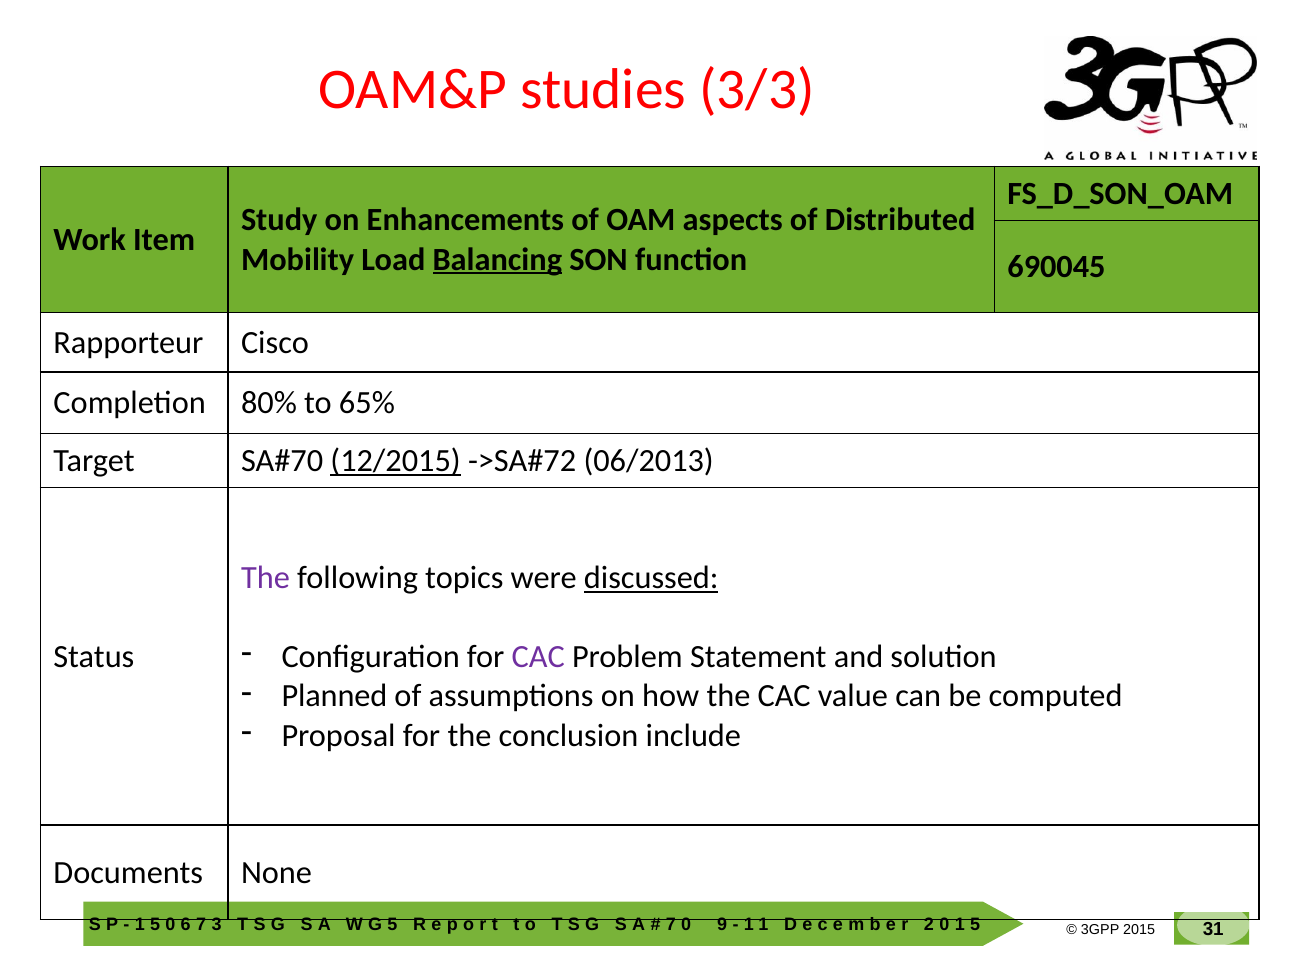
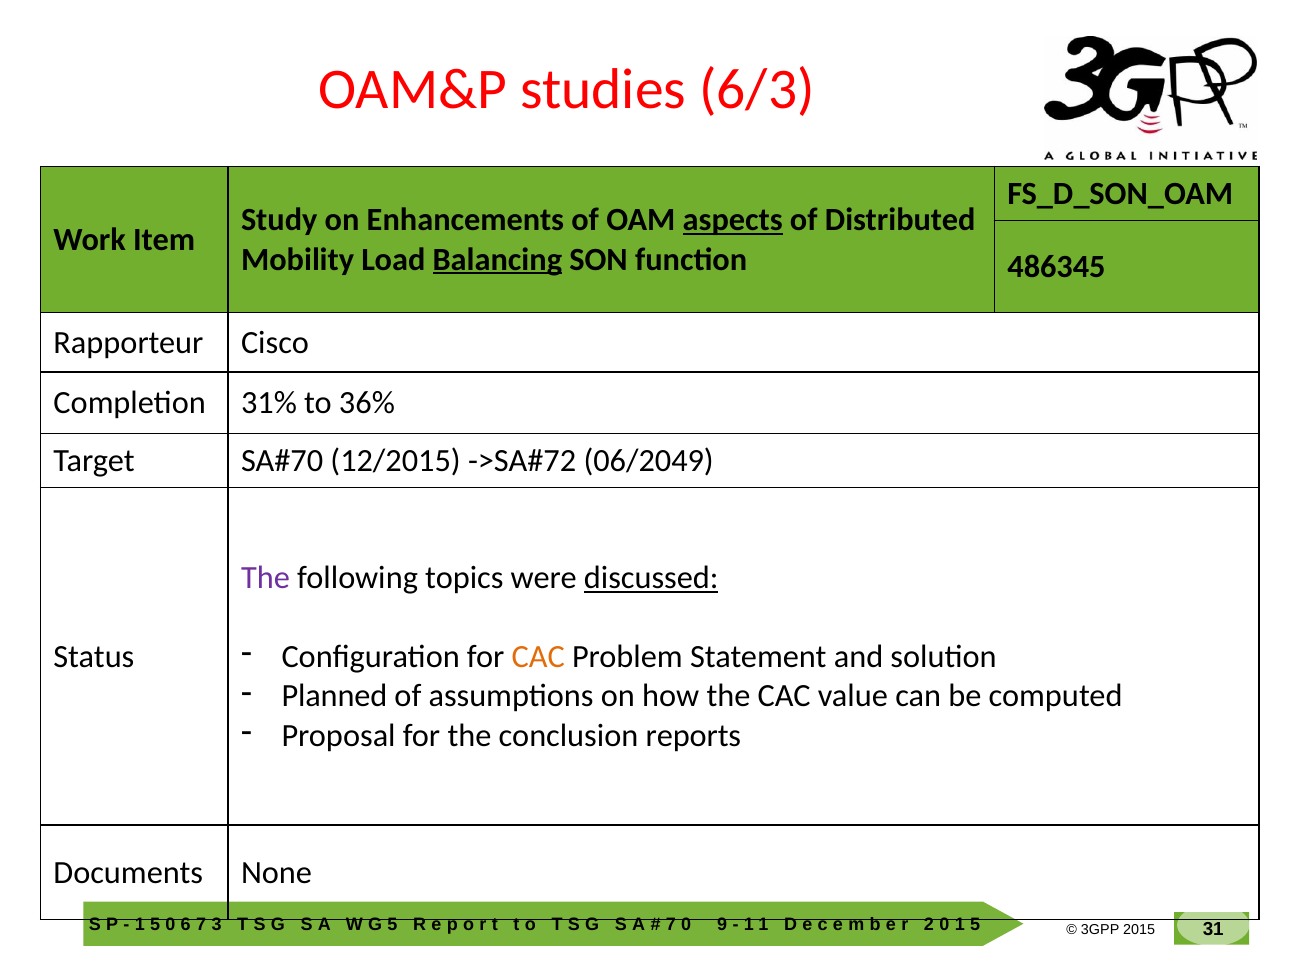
3/3: 3/3 -> 6/3
aspects underline: none -> present
690045: 690045 -> 486345
80%: 80% -> 31%
65%: 65% -> 36%
12/2015 underline: present -> none
06/2013: 06/2013 -> 06/2049
CAC at (538, 657) colour: purple -> orange
include: include -> reports
